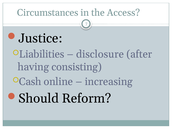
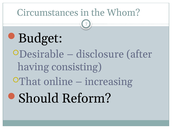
Access: Access -> Whom
Justice: Justice -> Budget
Liabilities: Liabilities -> Desirable
Cash: Cash -> That
